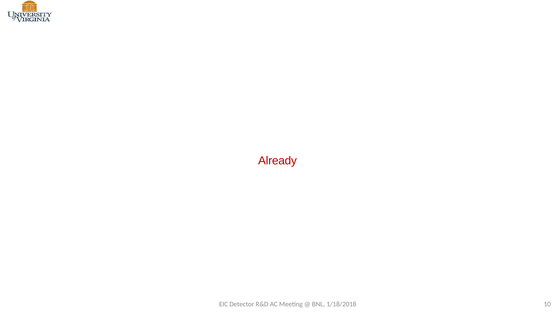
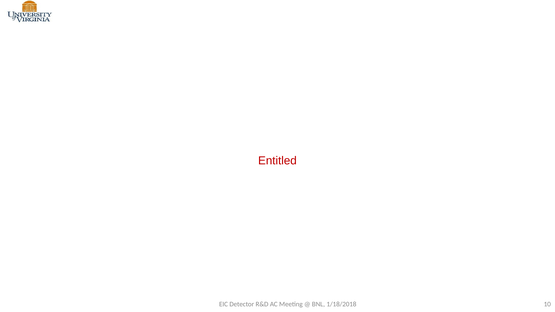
Already: Already -> Entitled
